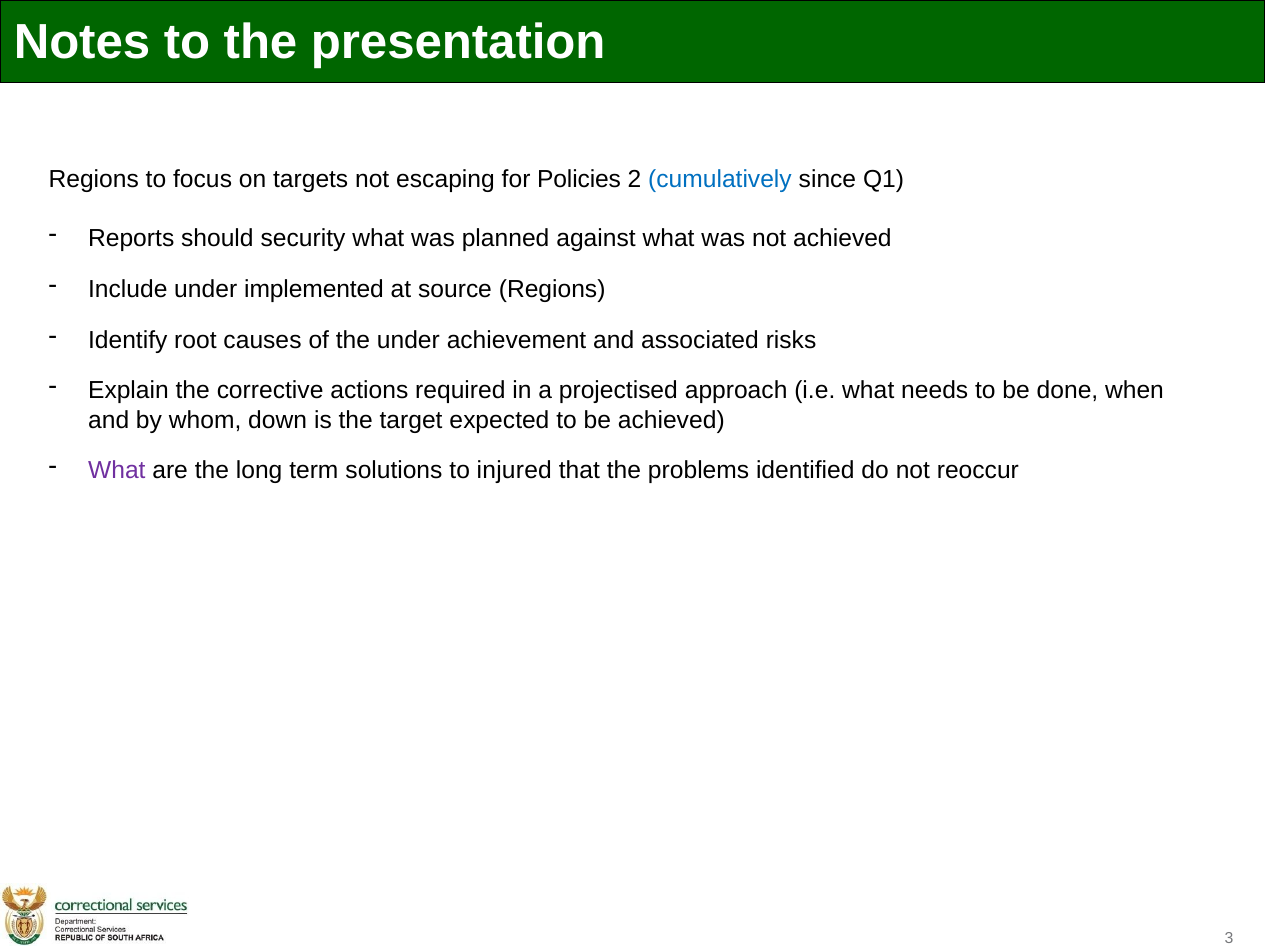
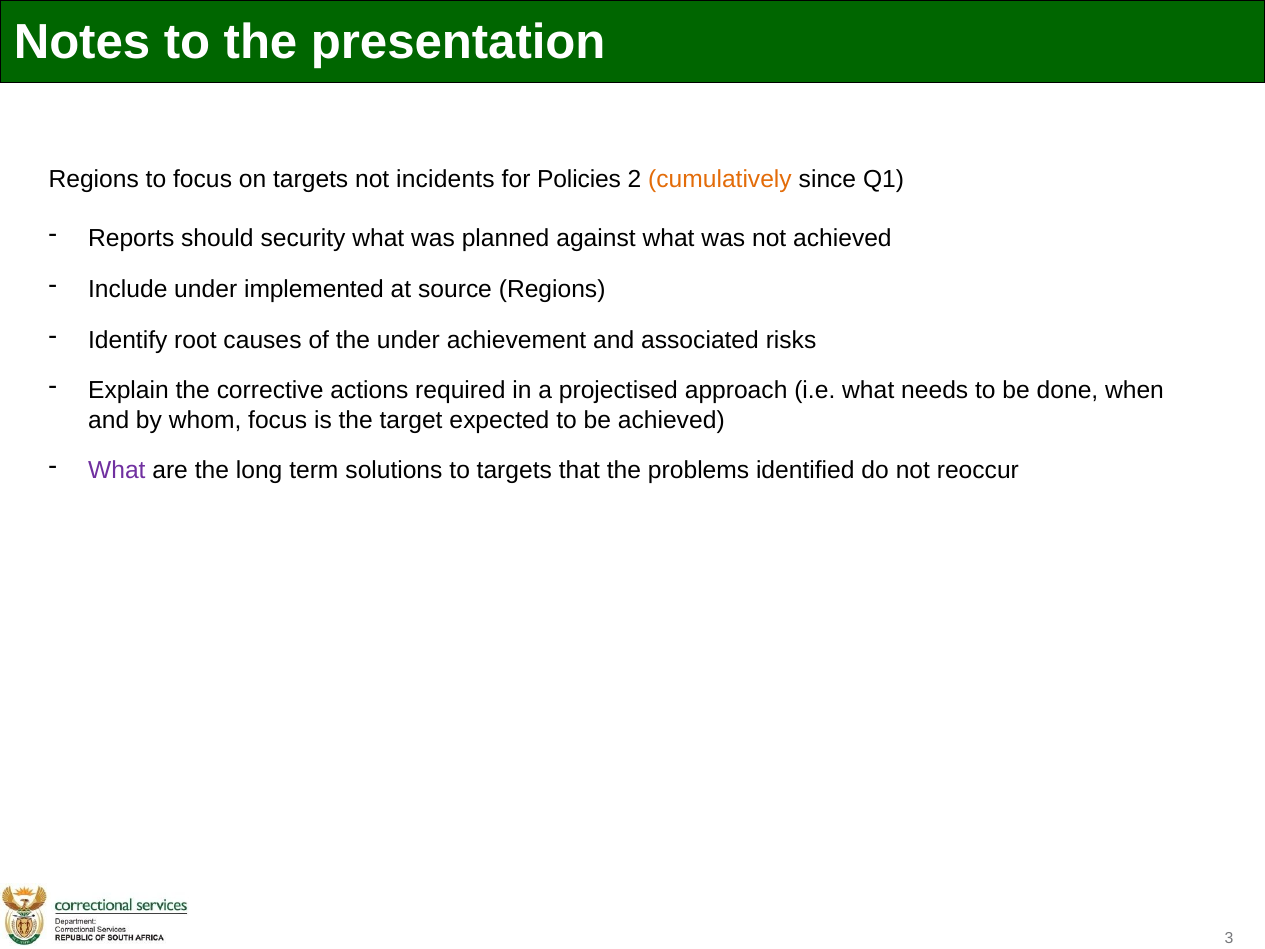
escaping: escaping -> incidents
cumulatively colour: blue -> orange
whom down: down -> focus
to injured: injured -> targets
